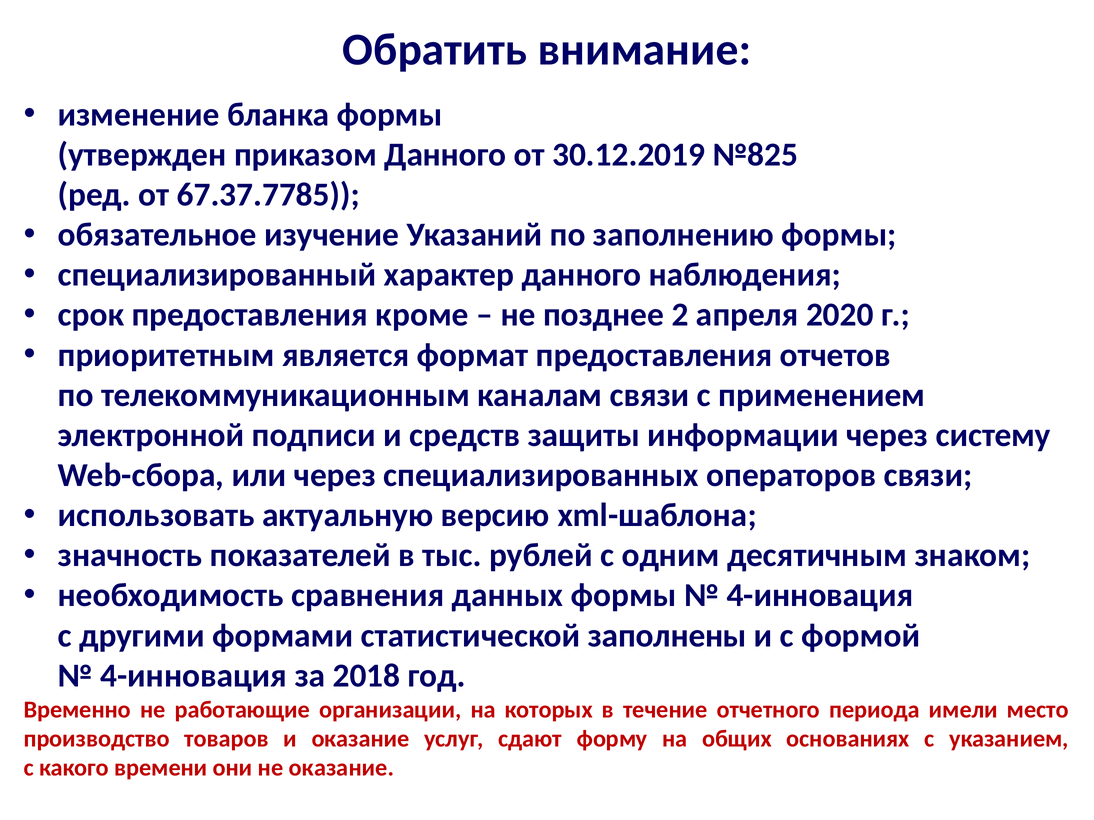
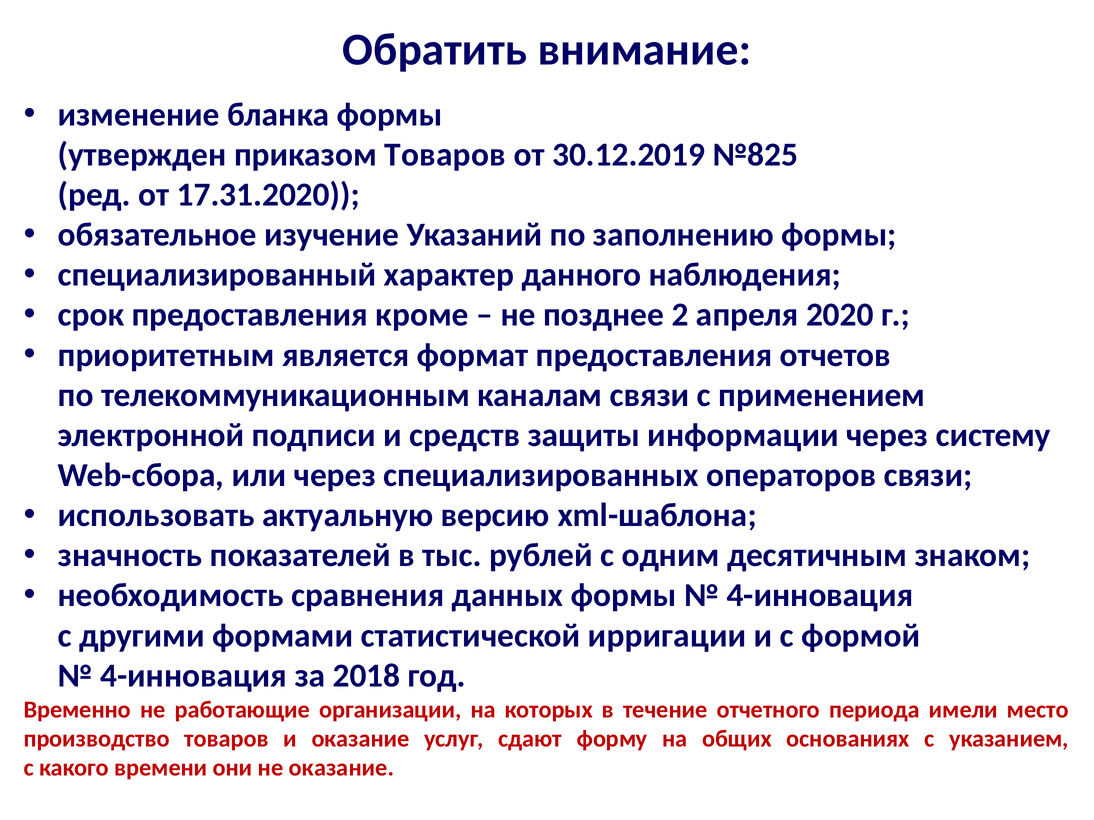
приказом Данного: Данного -> Товаров
67.37.7785: 67.37.7785 -> 17.31.2020
заполнены: заполнены -> ирригации
